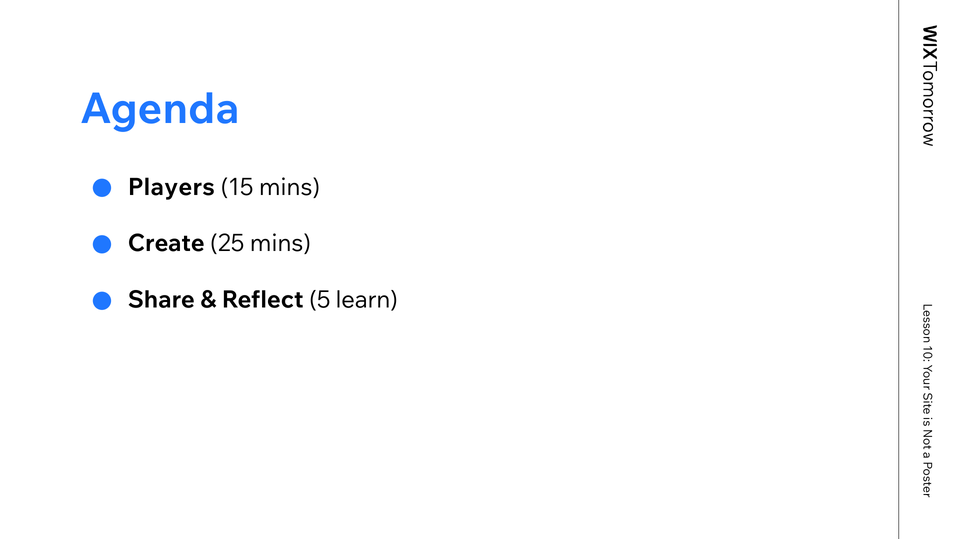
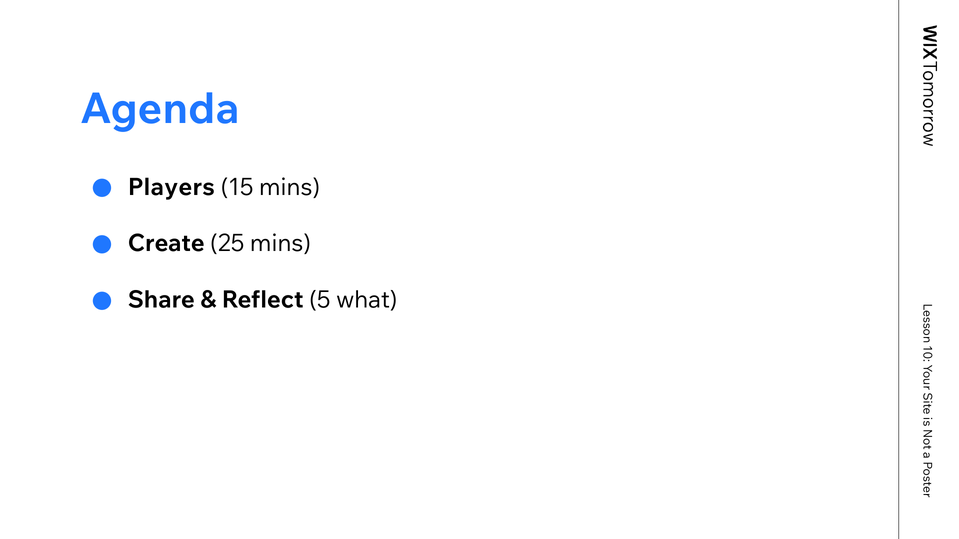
learn: learn -> what
